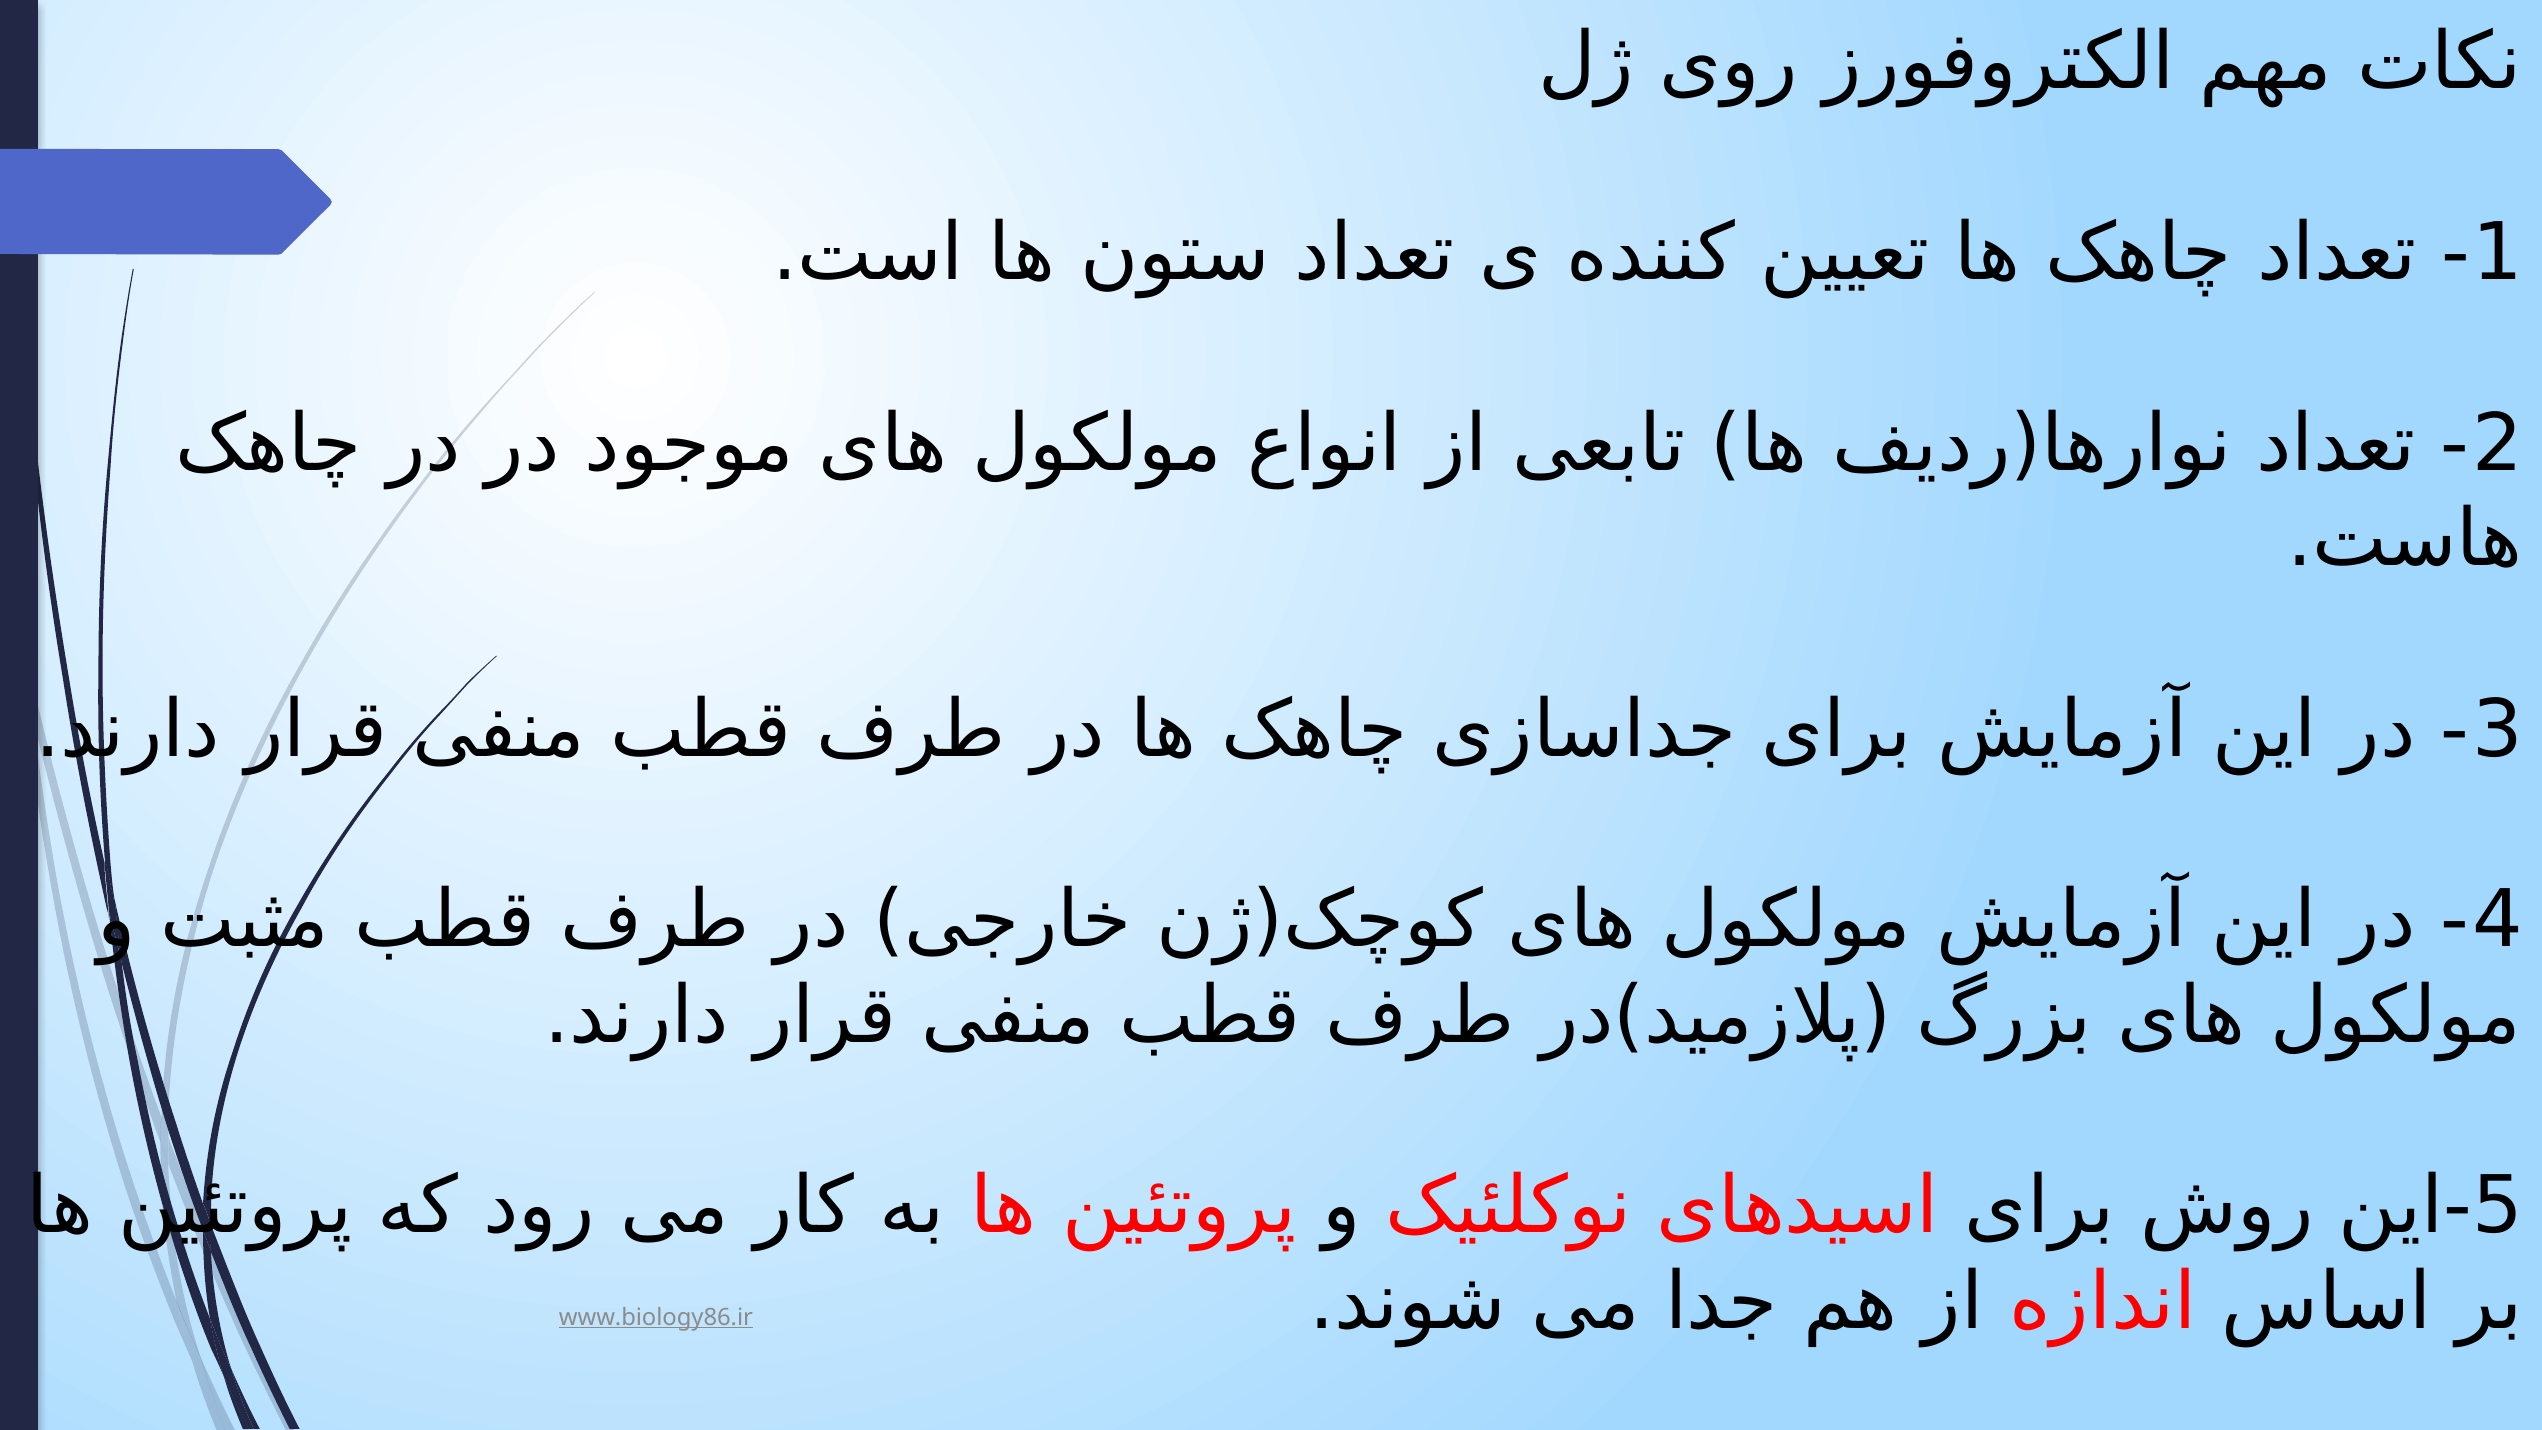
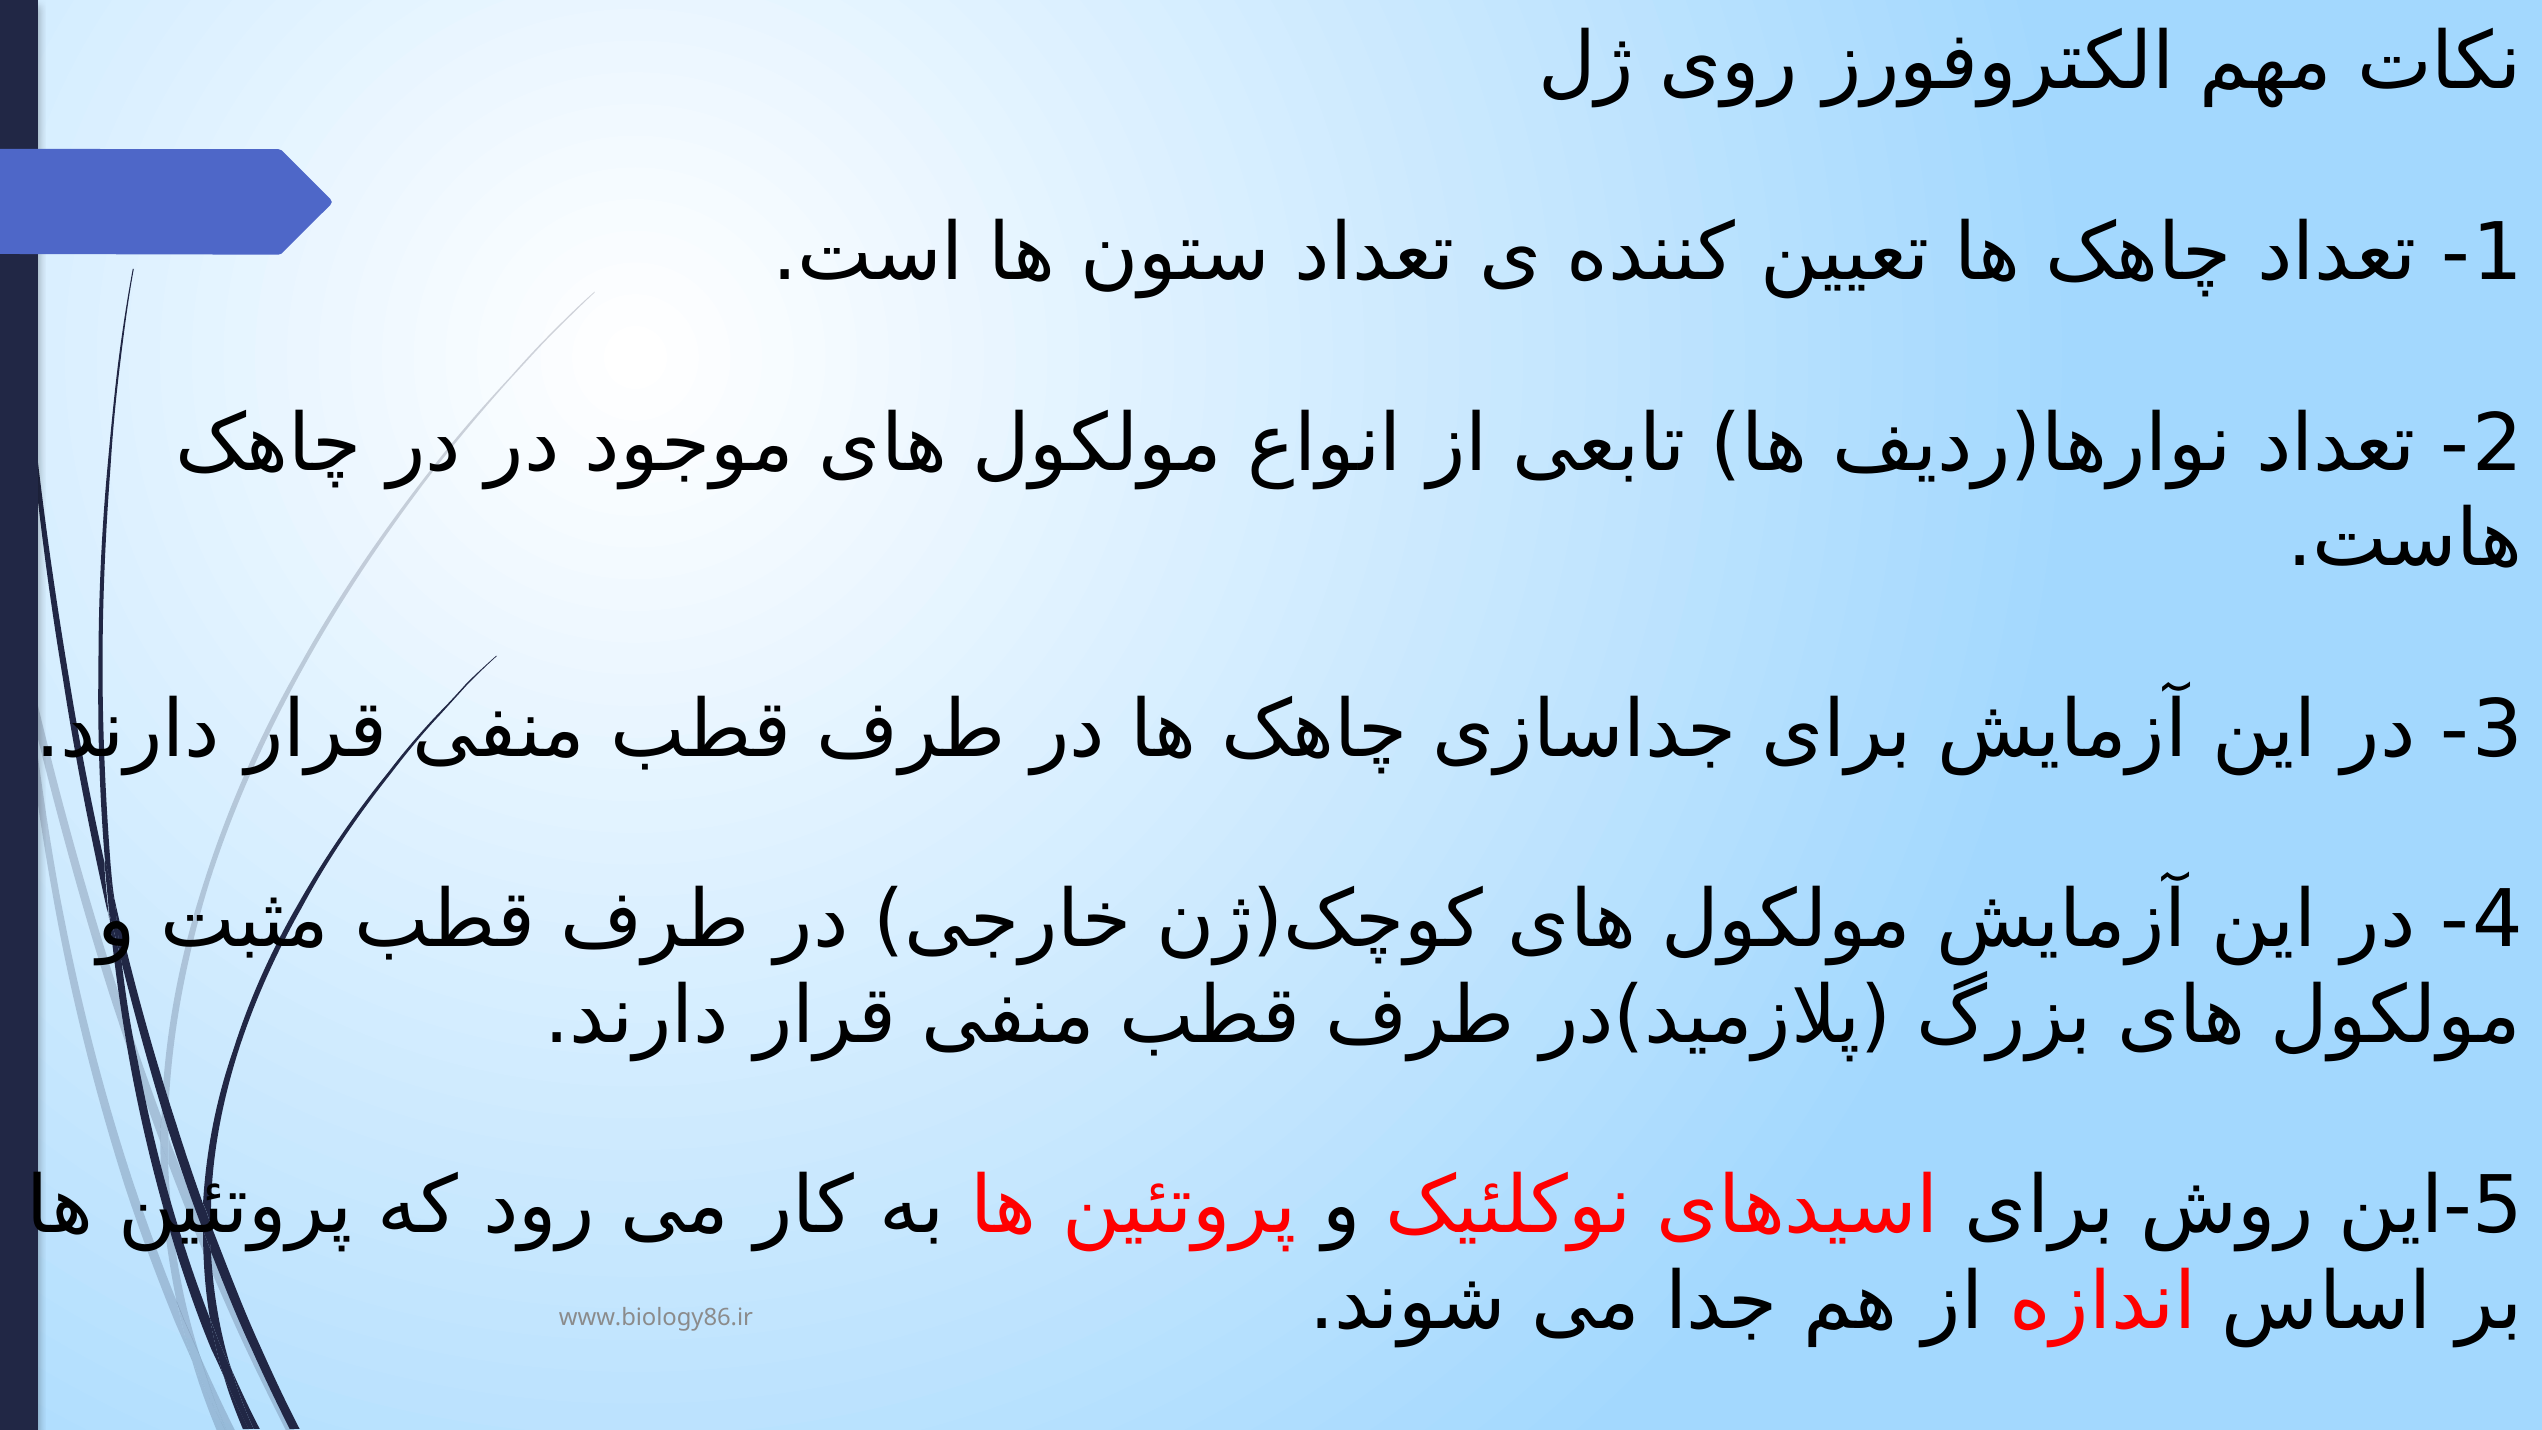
www.biology86.ir underline: present -> none
